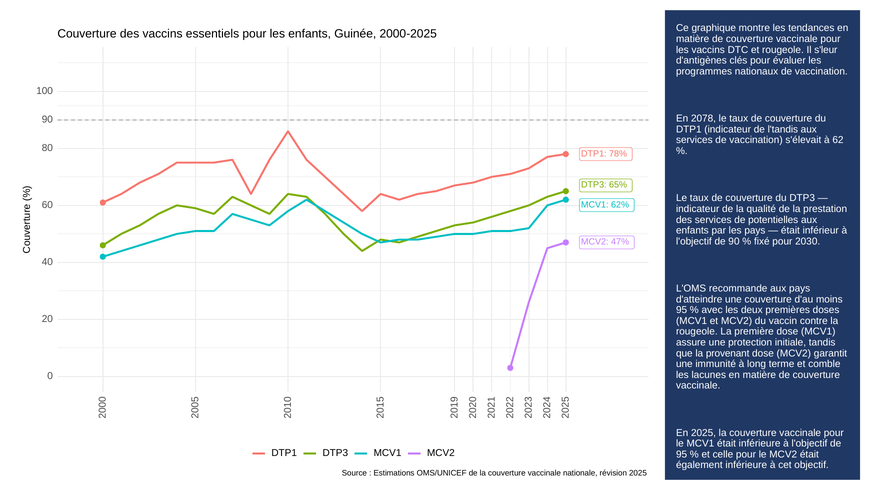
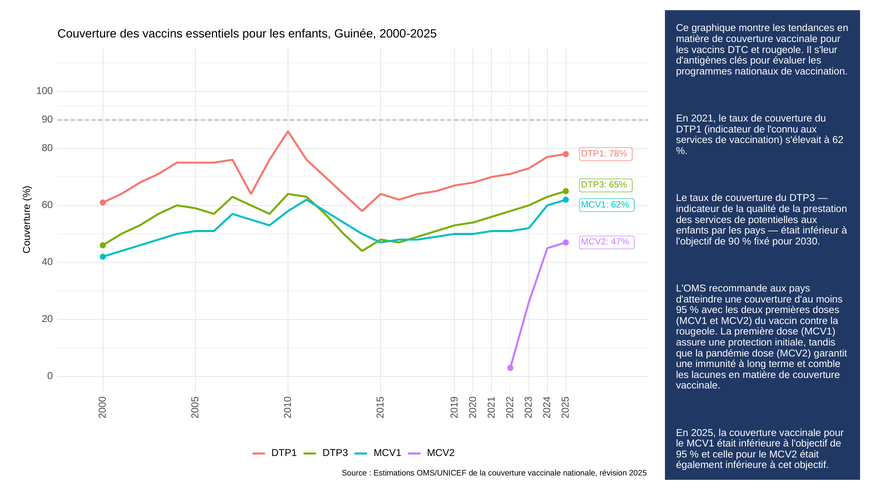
2078: 2078 -> 2021
l'tandis: l'tandis -> l'connu
provenant: provenant -> pandémie
